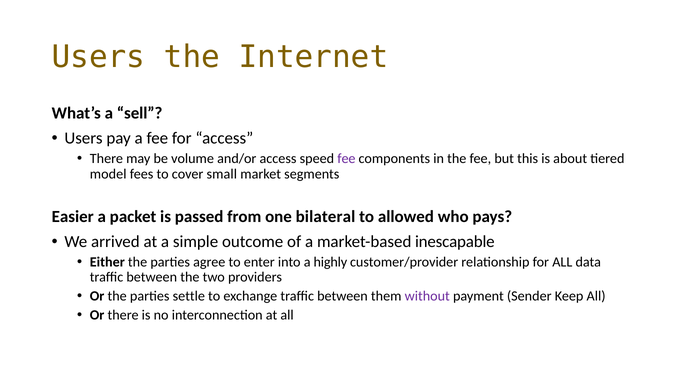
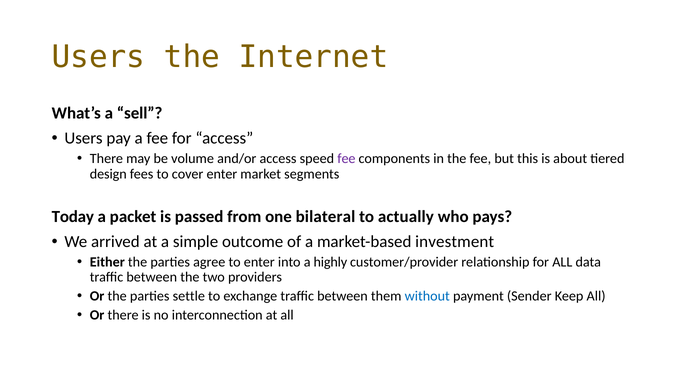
model: model -> design
cover small: small -> enter
Easier: Easier -> Today
allowed: allowed -> actually
inescapable: inescapable -> investment
without colour: purple -> blue
